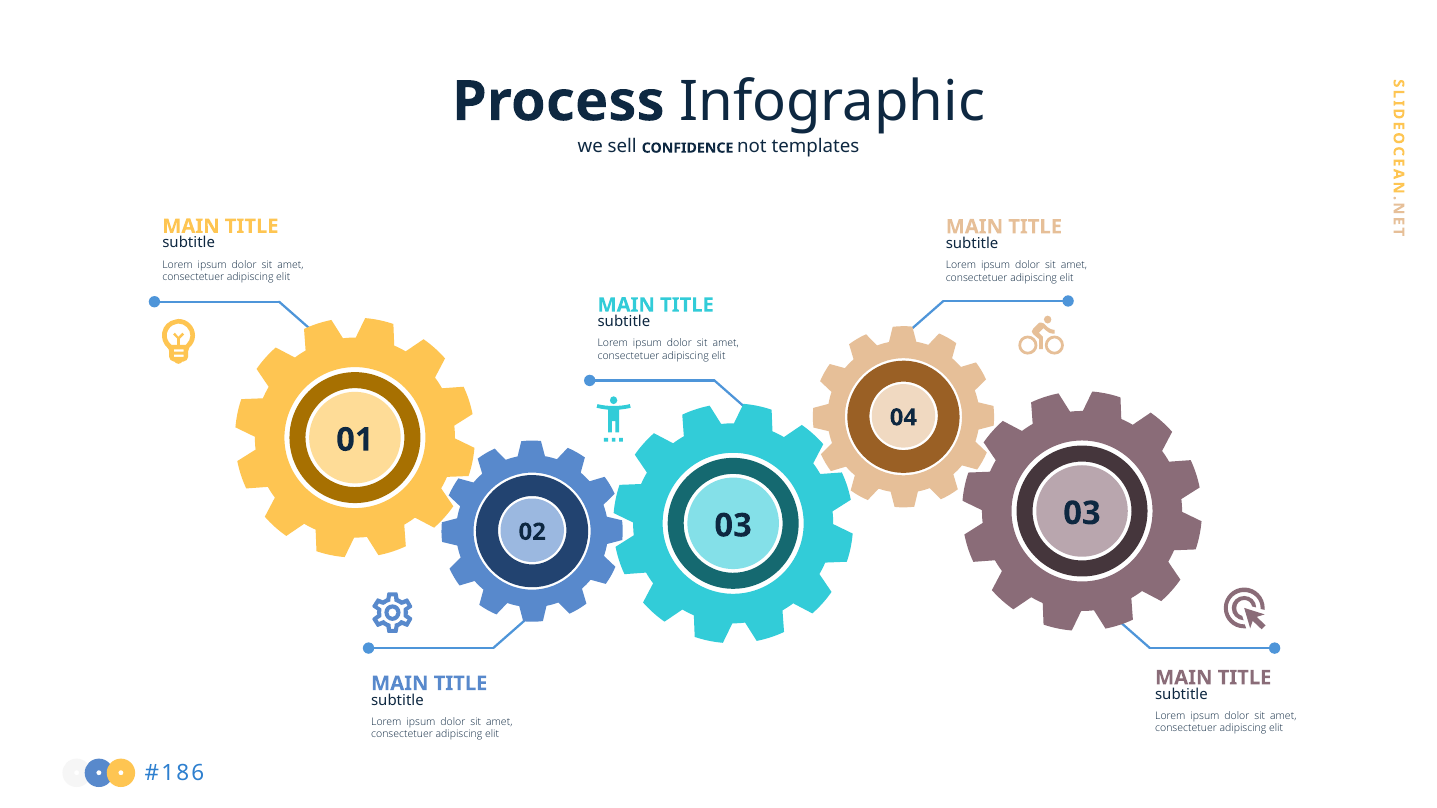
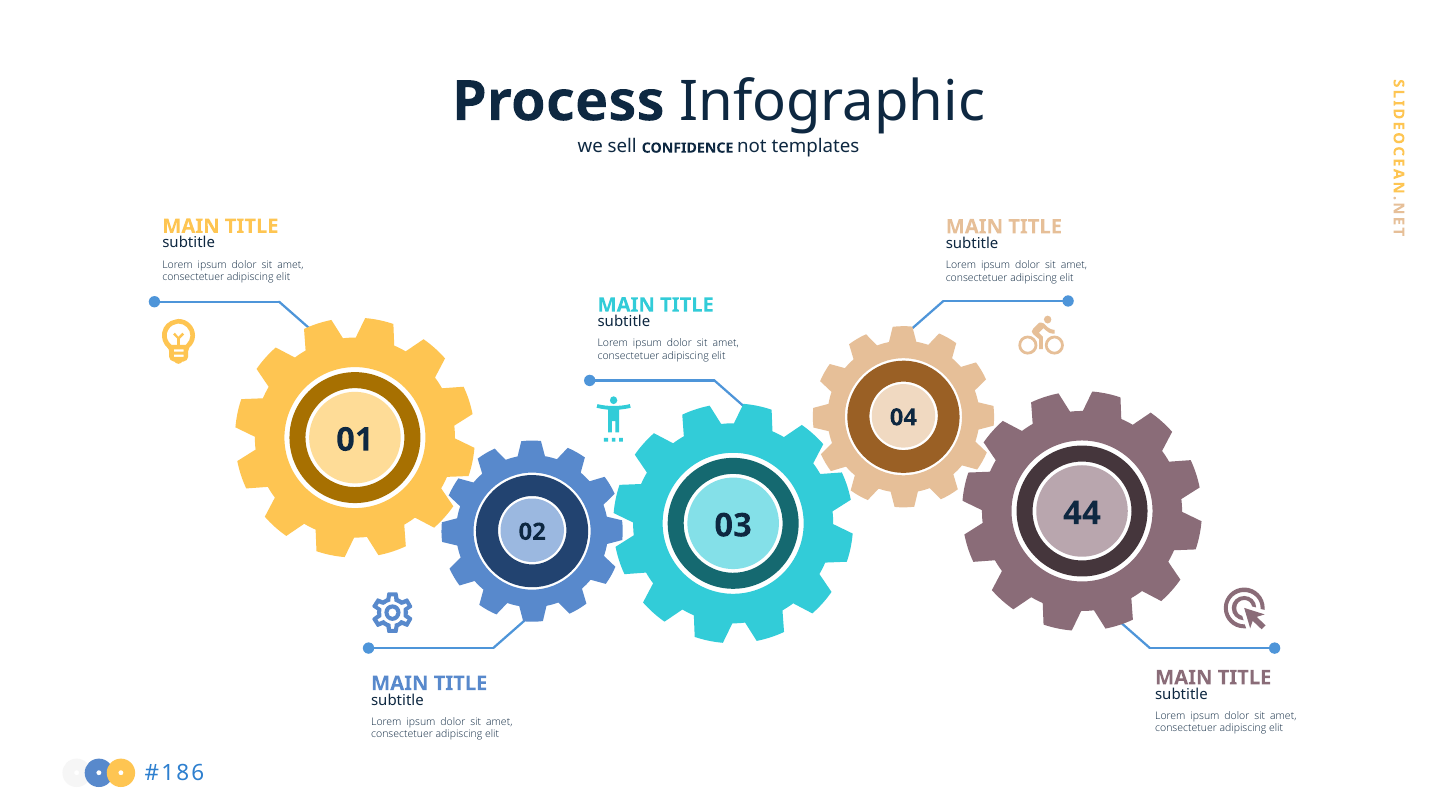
03 03: 03 -> 44
